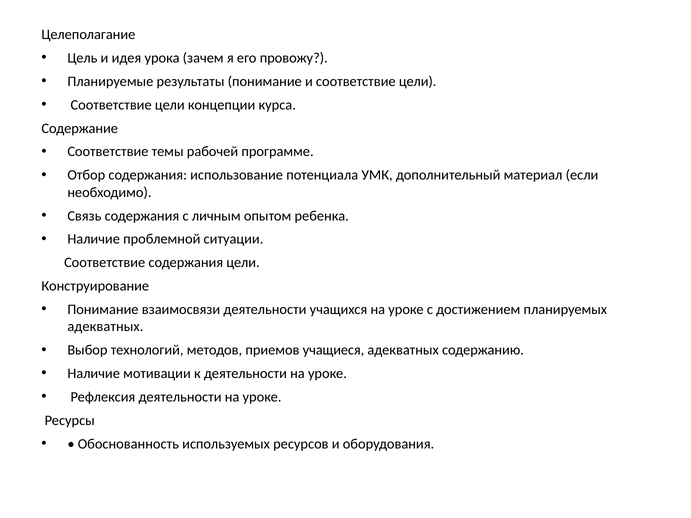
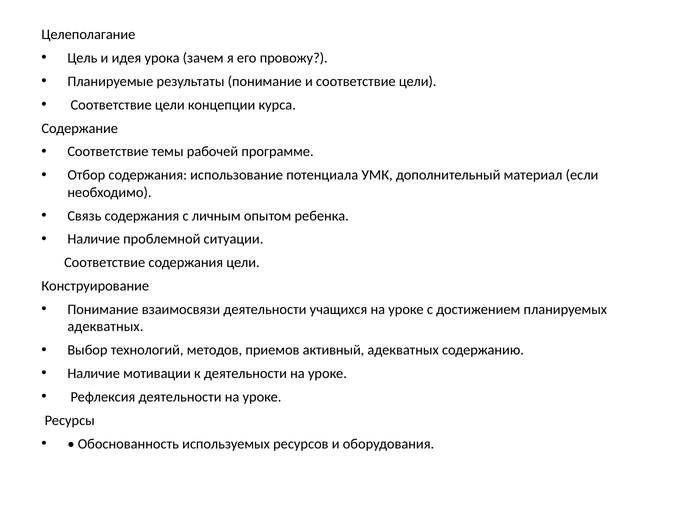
учащиеся: учащиеся -> активный
